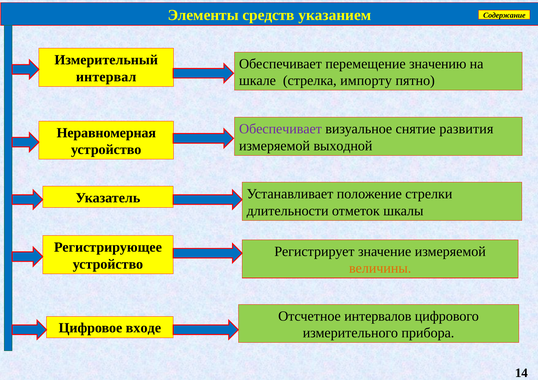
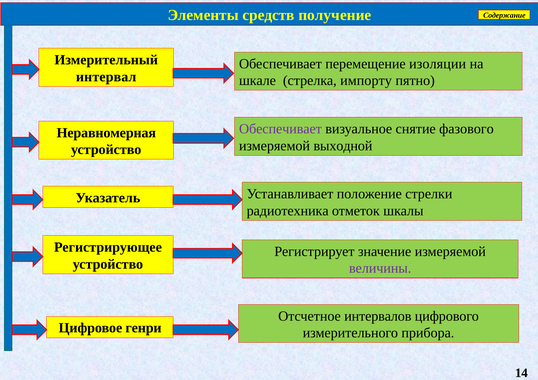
указанием: указанием -> получение
значению: значению -> изоляции
развития: развития -> фазового
длительности: длительности -> радиотехника
величины colour: orange -> purple
входе: входе -> генри
